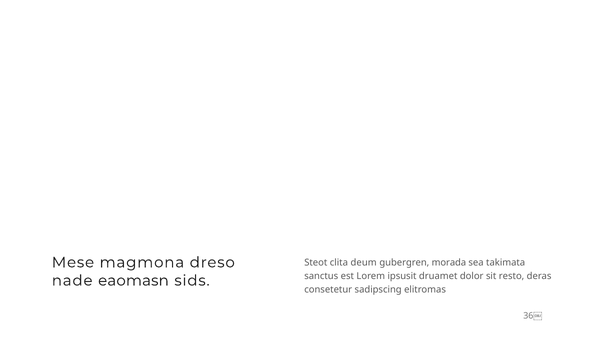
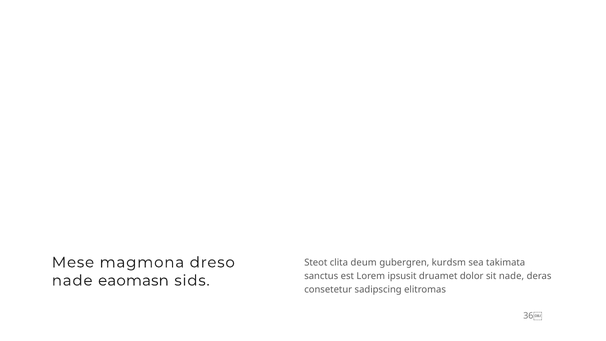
morada: morada -> kurdsm
sit resto: resto -> nade
